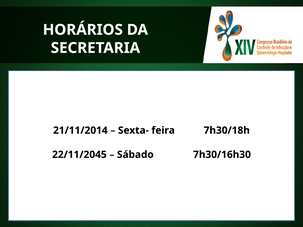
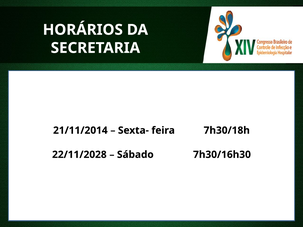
22/11/2045: 22/11/2045 -> 22/11/2028
